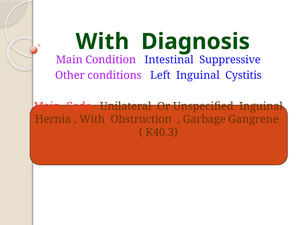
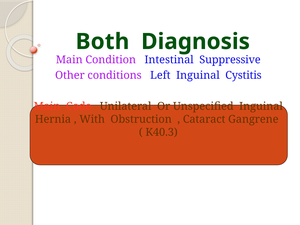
With at (102, 42): With -> Both
Garbage: Garbage -> Cataract
